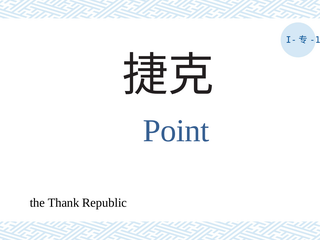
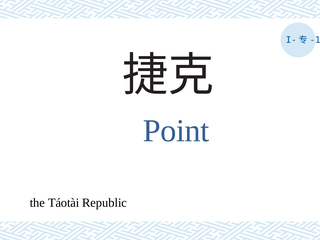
Thank: Thank -> Táotài
